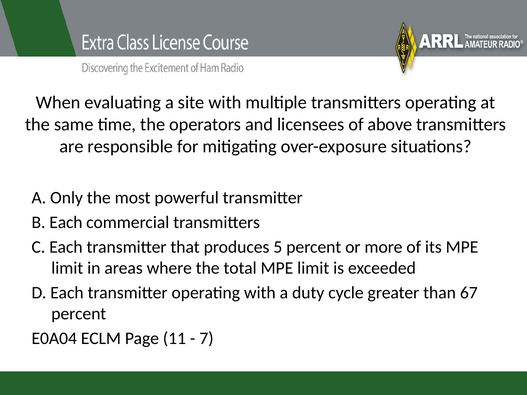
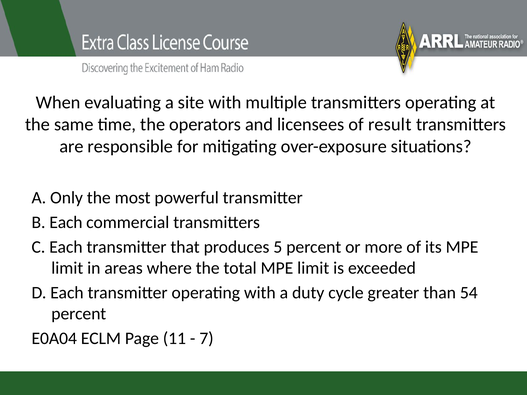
above: above -> result
67: 67 -> 54
